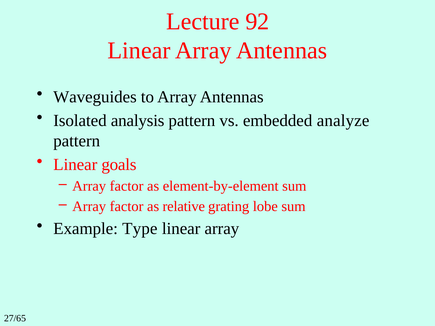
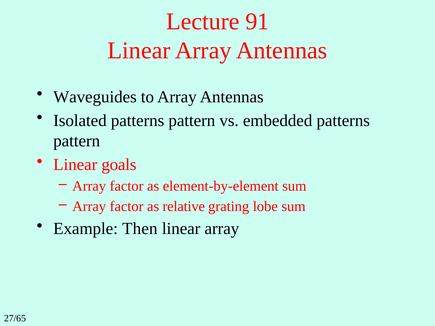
92: 92 -> 91
Isolated analysis: analysis -> patterns
embedded analyze: analyze -> patterns
Type: Type -> Then
